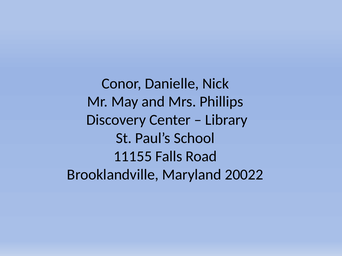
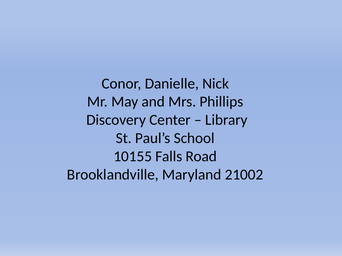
11155: 11155 -> 10155
20022: 20022 -> 21002
